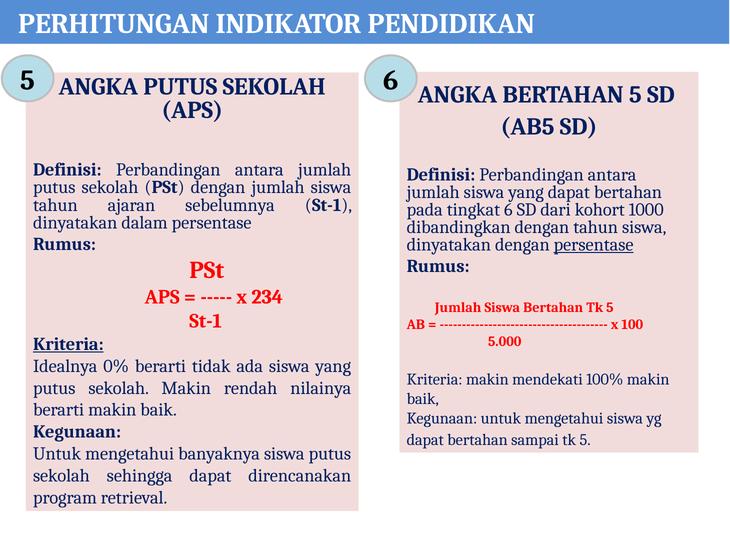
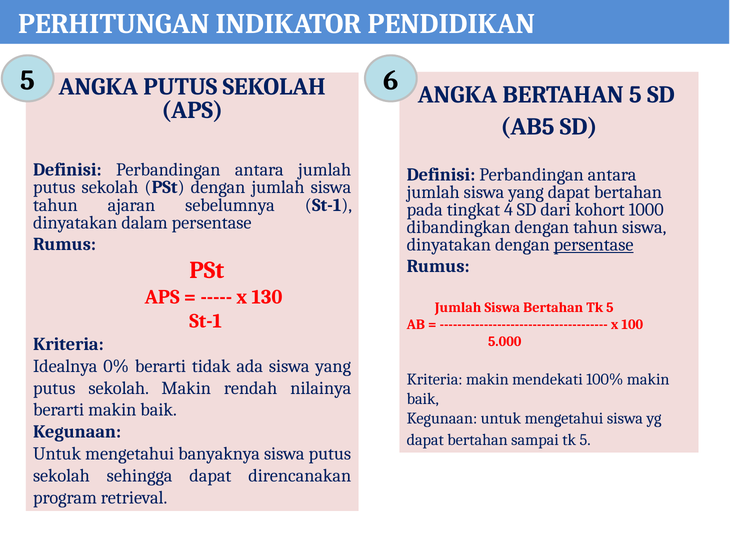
tingkat 6: 6 -> 4
234: 234 -> 130
Kriteria at (68, 344) underline: present -> none
